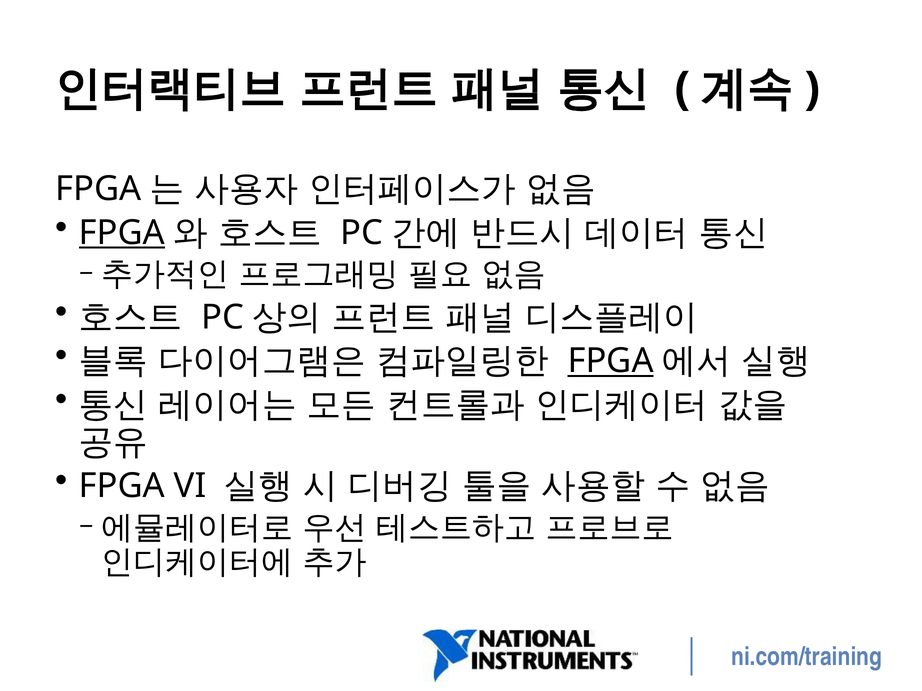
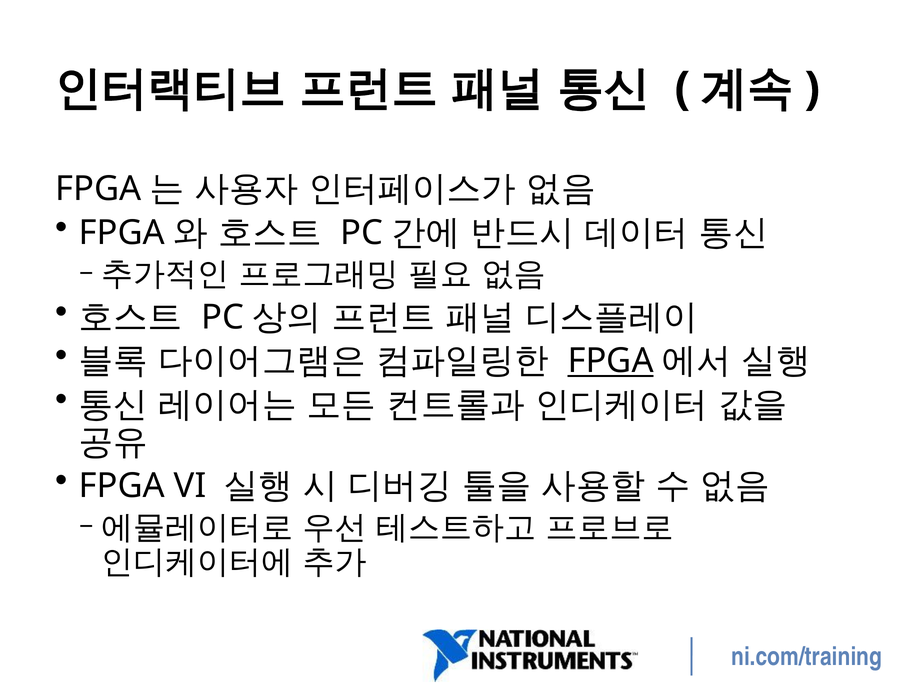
FPGA at (122, 233) underline: present -> none
